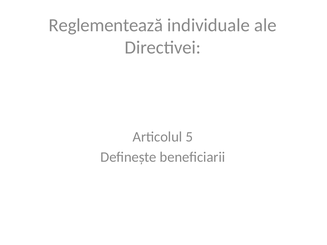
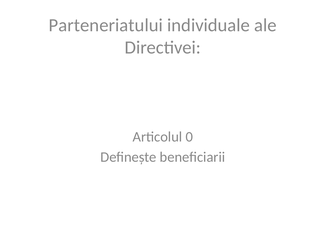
Reglementează: Reglementează -> Parteneriatului
5: 5 -> 0
